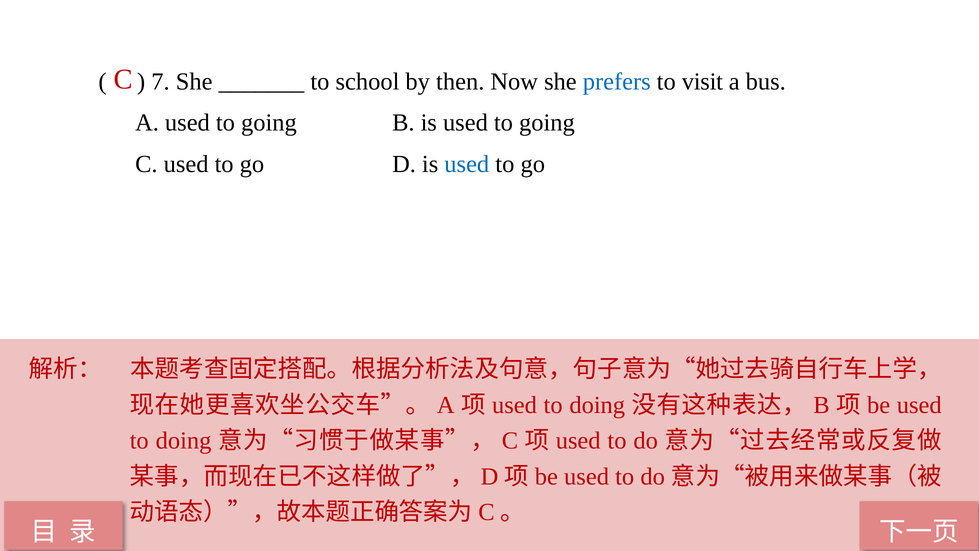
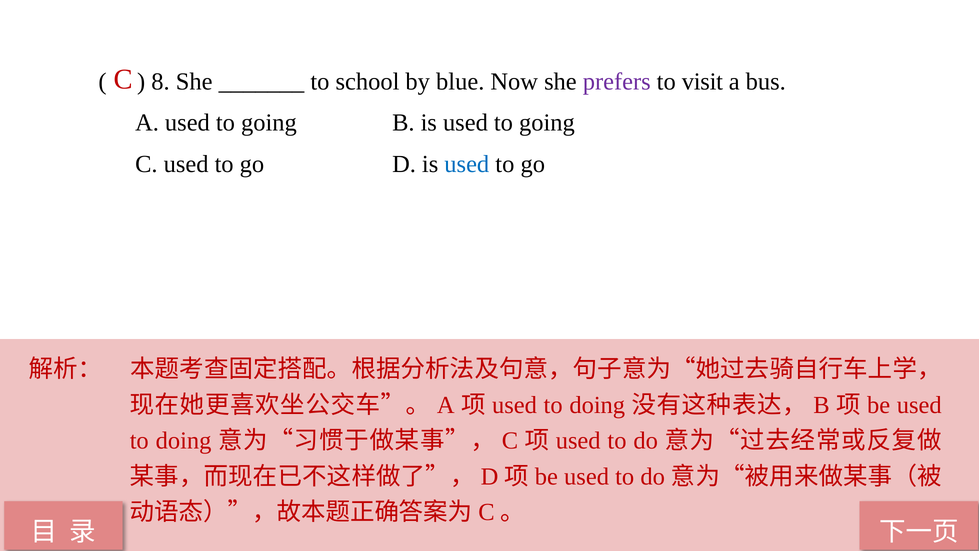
7: 7 -> 8
then: then -> blue
prefers colour: blue -> purple
